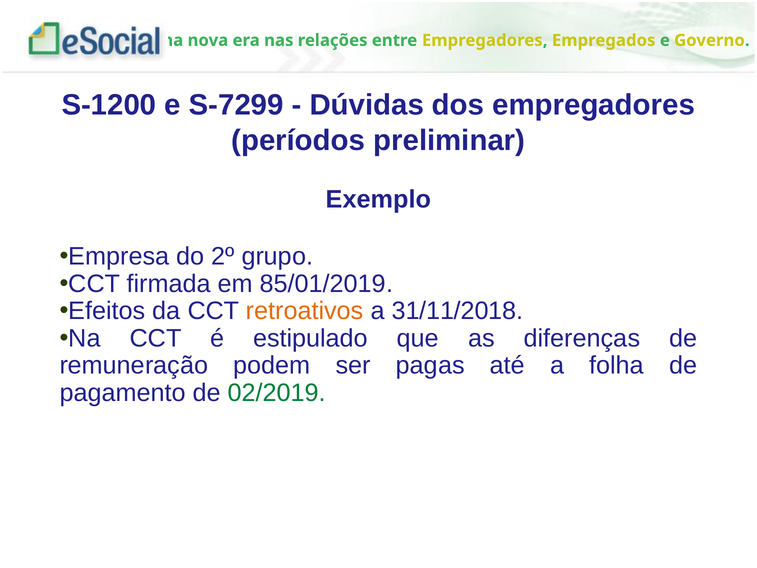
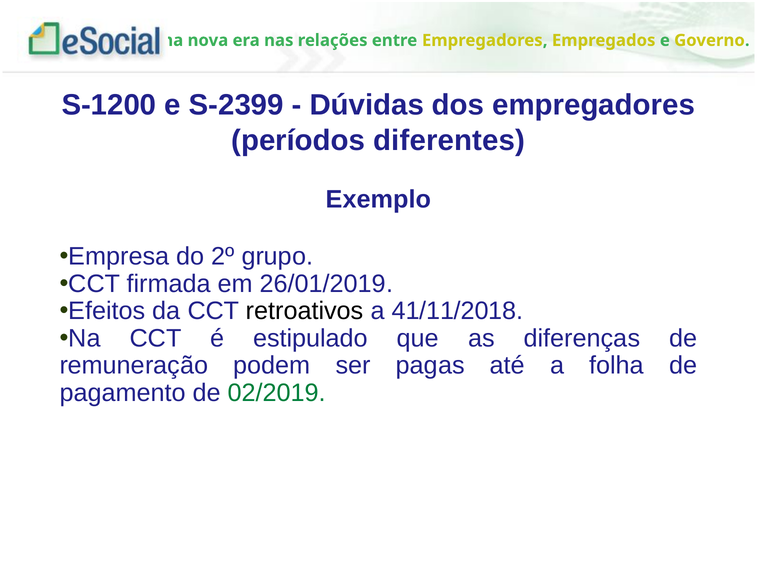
S-7299: S-7299 -> S-2399
preliminar: preliminar -> diferentes
85/01/2019: 85/01/2019 -> 26/01/2019
retroativos colour: orange -> black
31/11/2018: 31/11/2018 -> 41/11/2018
